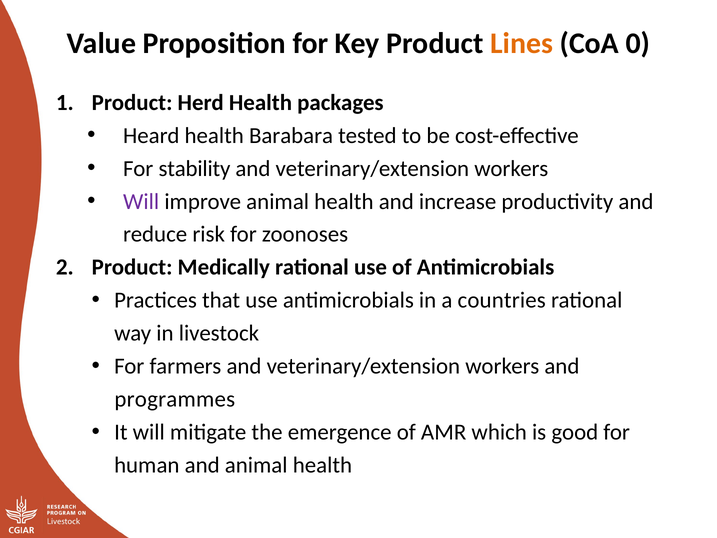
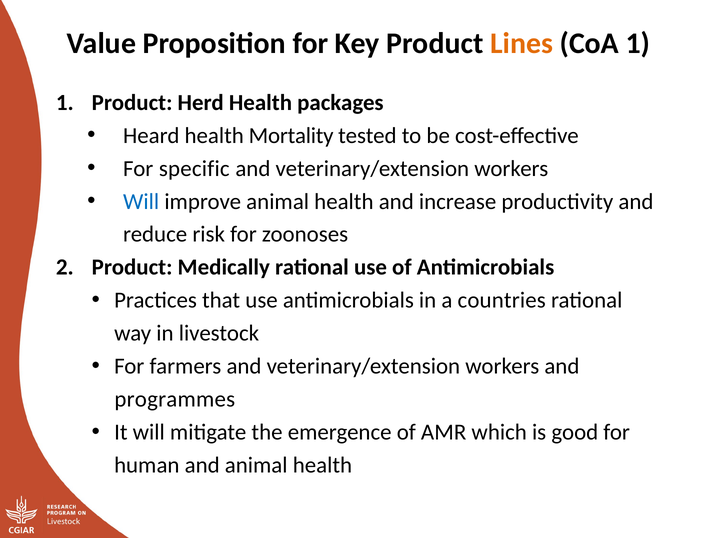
CoA 0: 0 -> 1
Barabara: Barabara -> Mortality
stability: stability -> specific
Will at (141, 201) colour: purple -> blue
